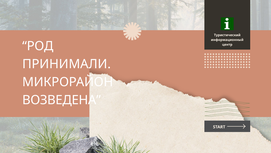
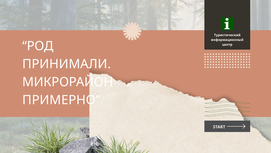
ВОЗВЕДЕНА: ВОЗВЕДЕНА -> ПРИМЕРНО
